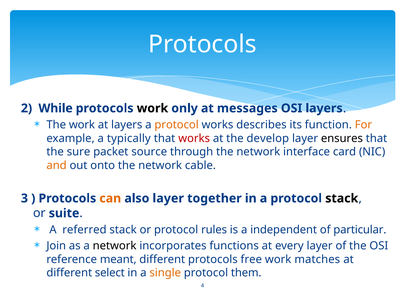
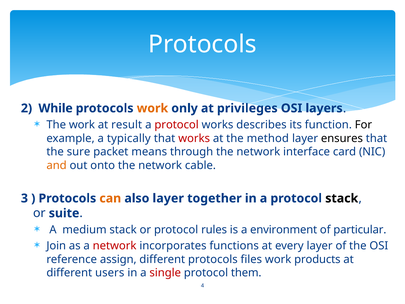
work at (152, 108) colour: black -> orange
messages: messages -> privileges
at layers: layers -> result
protocol at (177, 125) colour: orange -> red
For colour: orange -> black
develop: develop -> method
source: source -> means
referred: referred -> medium
independent: independent -> environment
network at (115, 246) colour: black -> red
meant: meant -> assign
free: free -> files
matches: matches -> products
select: select -> users
single colour: orange -> red
